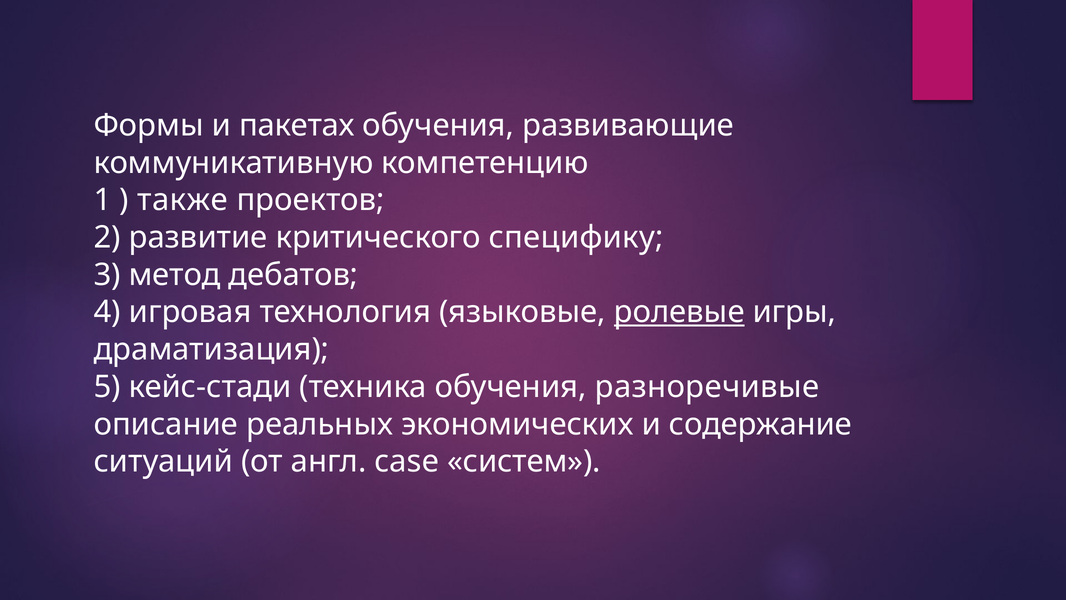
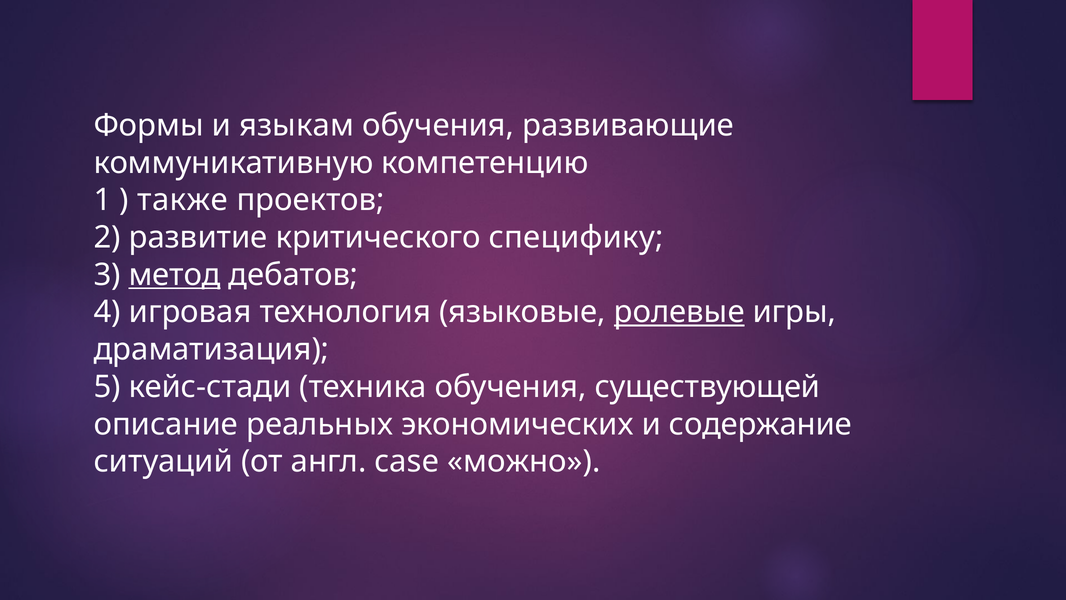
пакетах: пакетах -> языкам
метод underline: none -> present
разноречивые: разноречивые -> существующей
систем: систем -> можно
